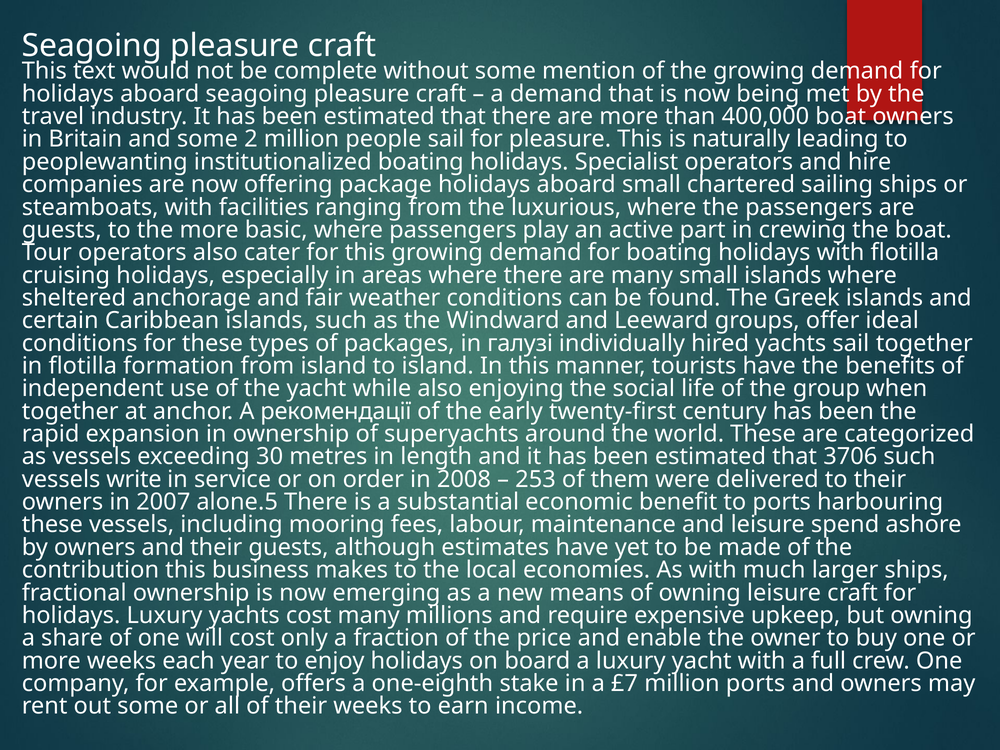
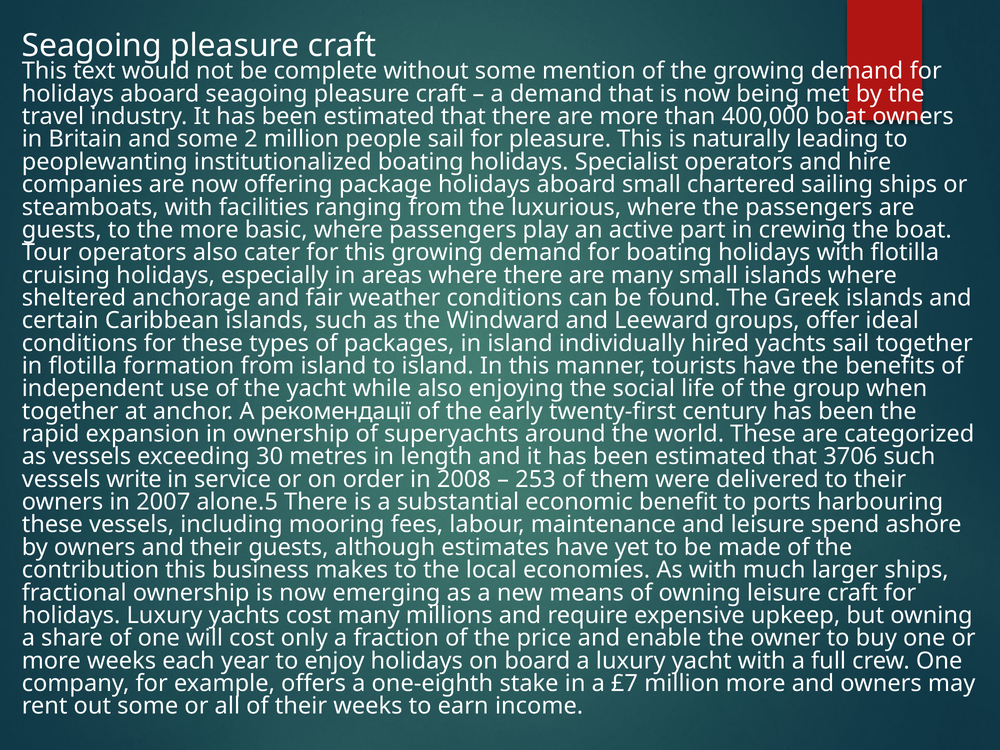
in галузі: галузі -> island
million ports: ports -> more
